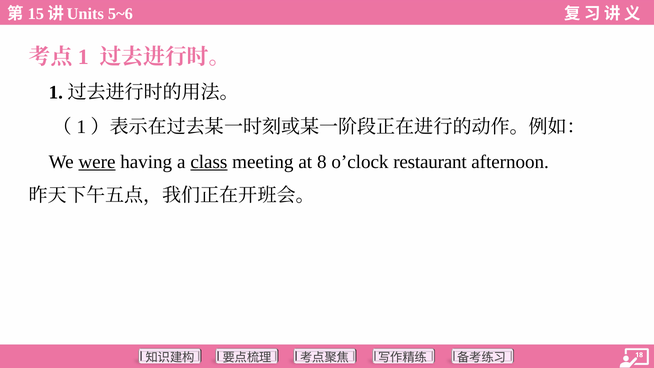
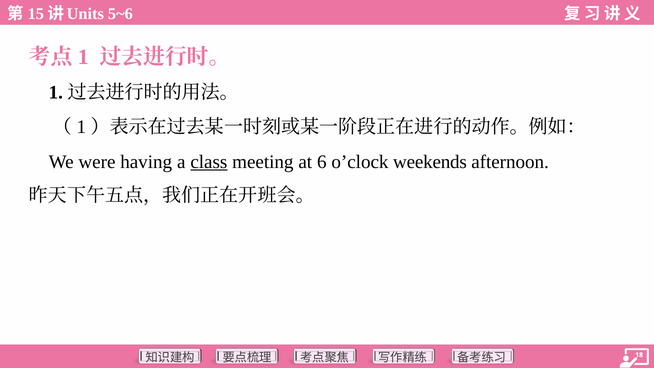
were underline: present -> none
8: 8 -> 6
restaurant: restaurant -> weekends
